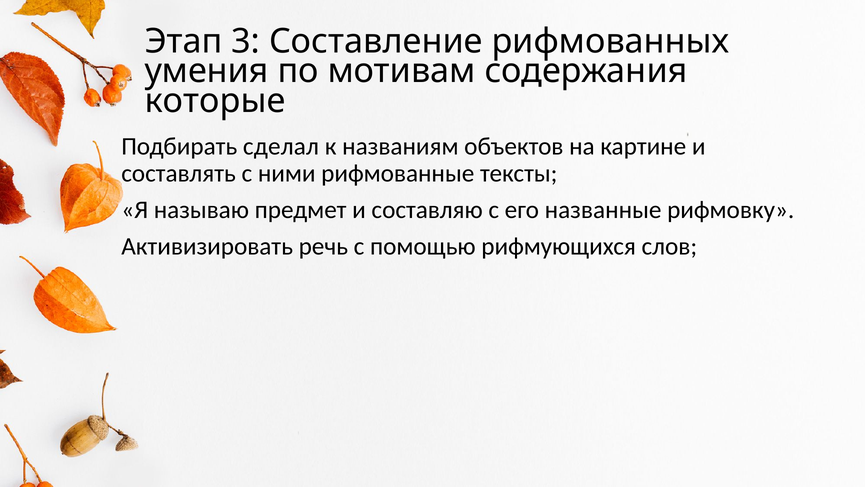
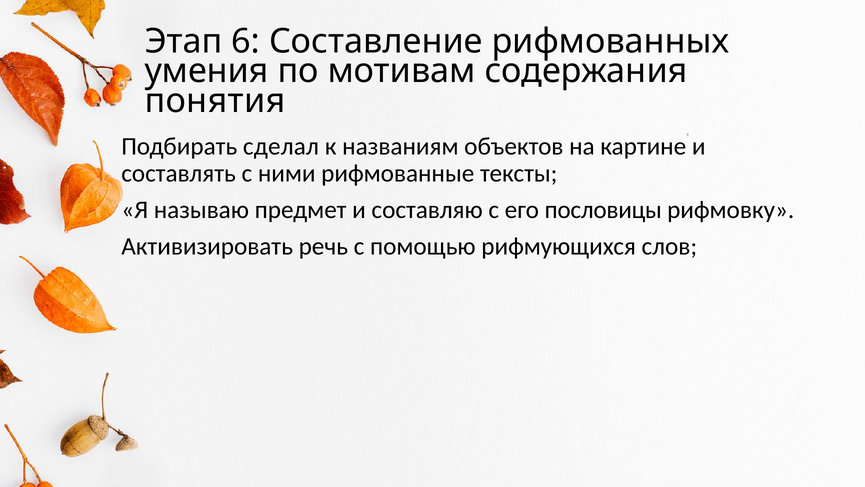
3: 3 -> 6
которые: которые -> понятия
названные: названные -> пословицы
